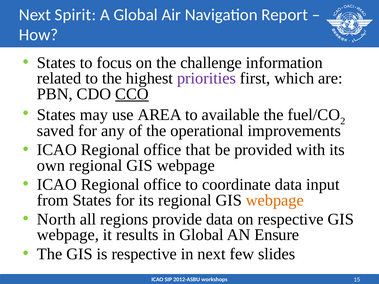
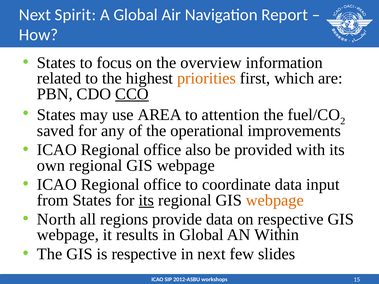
challenge: challenge -> overview
priorities colour: purple -> orange
available: available -> attention
that: that -> also
its at (146, 200) underline: none -> present
Ensure: Ensure -> Within
